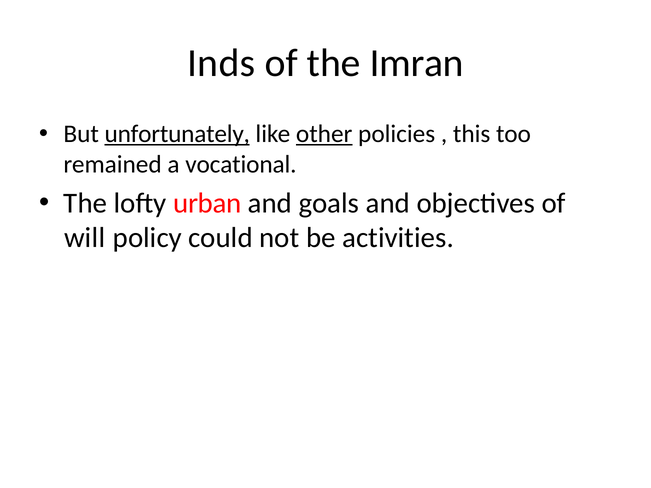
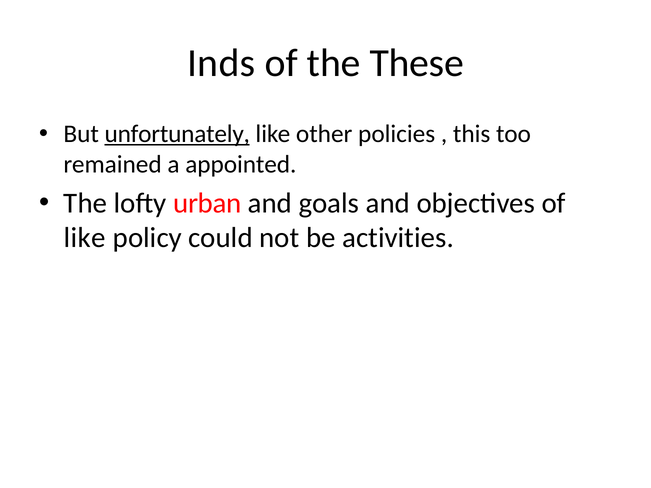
Imran: Imran -> These
other underline: present -> none
vocational: vocational -> appointed
will at (85, 238): will -> like
